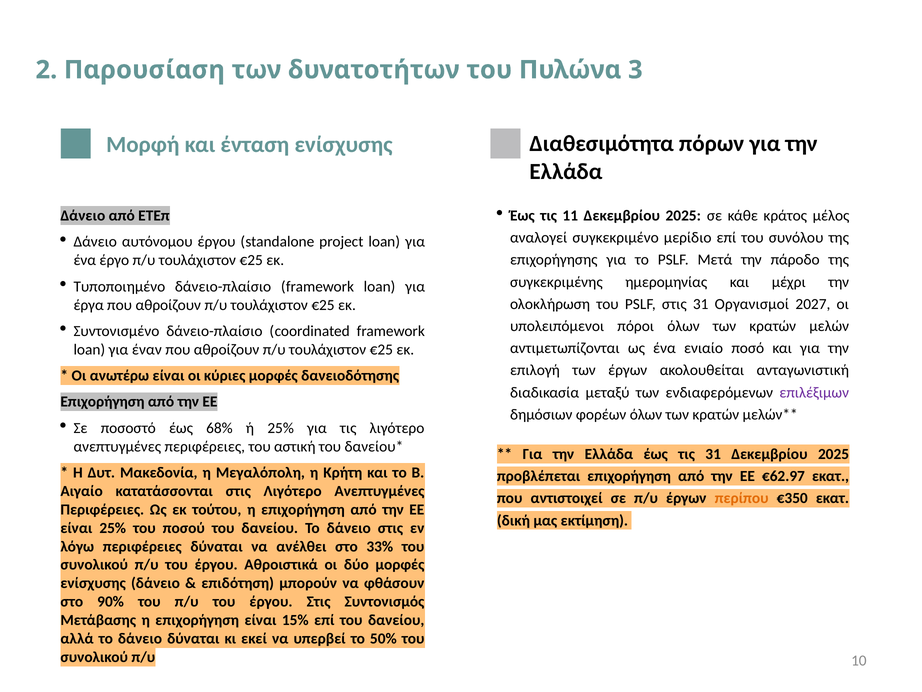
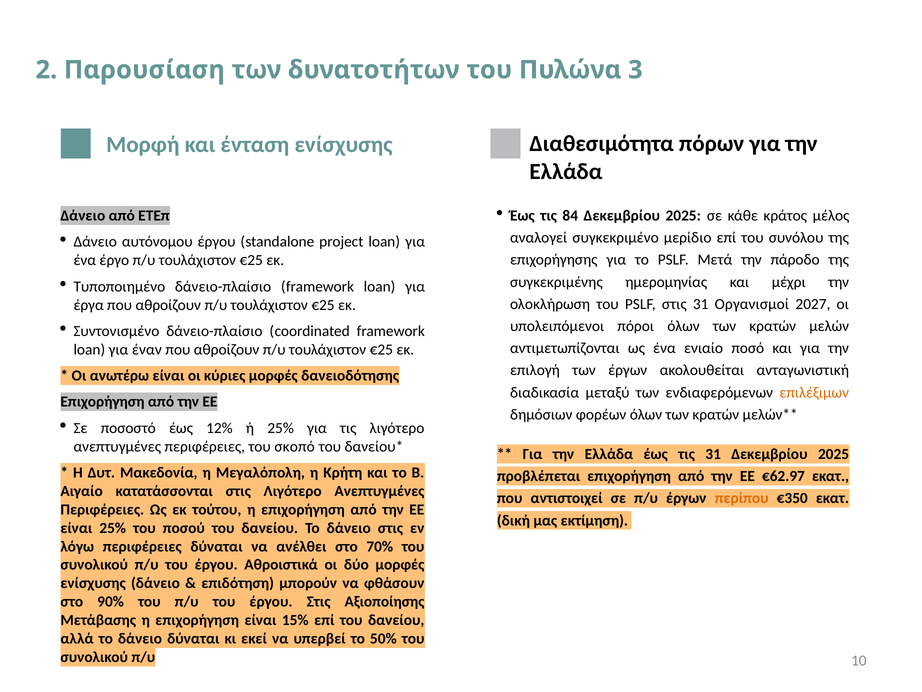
11: 11 -> 84
επιλέξιμων colour: purple -> orange
68%: 68% -> 12%
αστική: αστική -> σκοπό
33%: 33% -> 70%
Συντονισμός: Συντονισμός -> Αξιοποίησης
